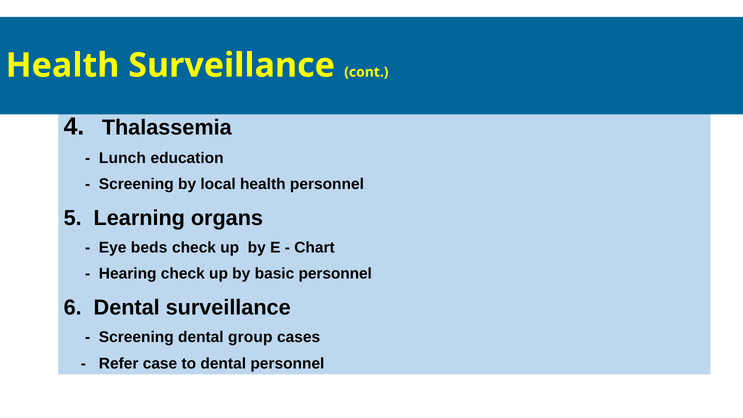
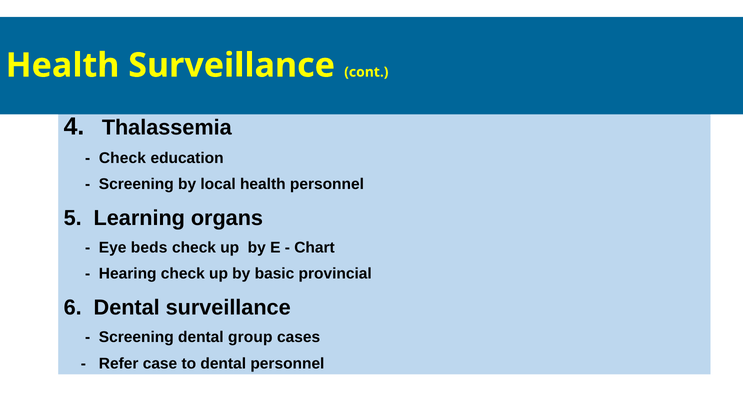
Lunch at (122, 158): Lunch -> Check
basic personnel: personnel -> provincial
